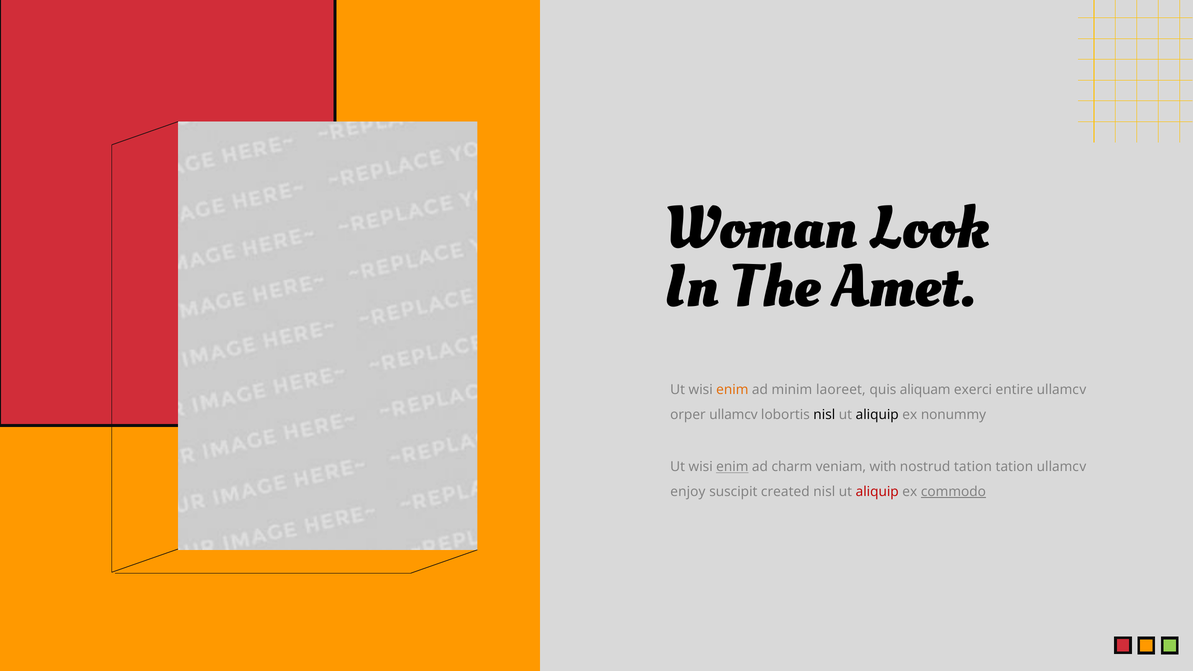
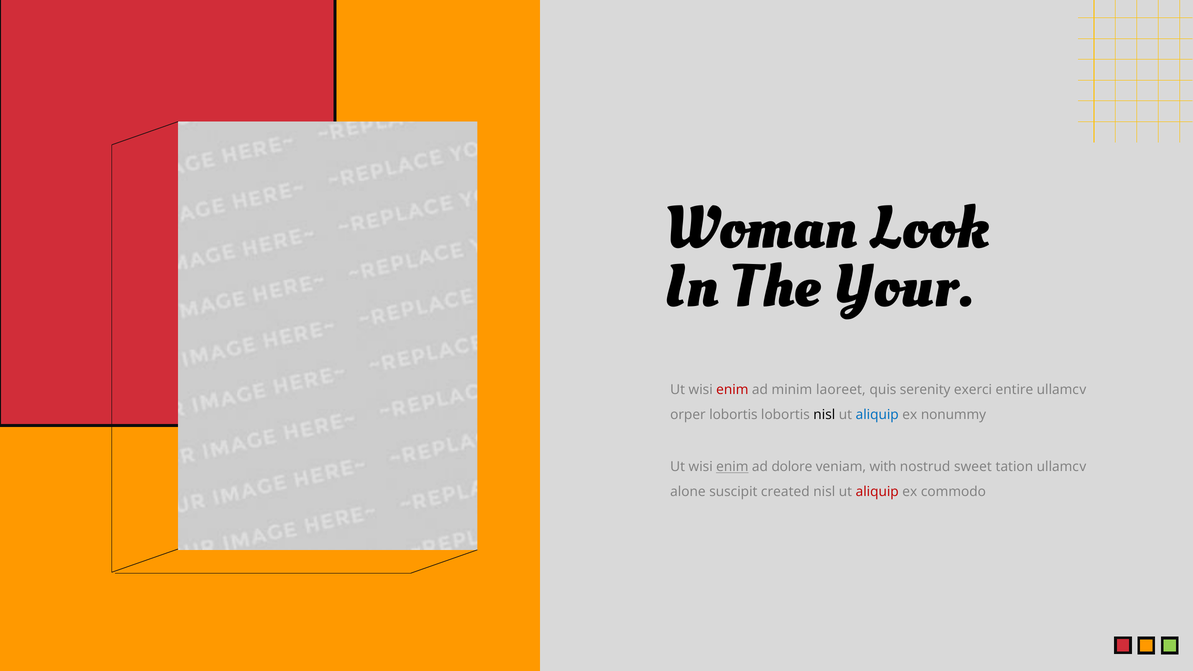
Amet: Amet -> Your
enim at (732, 390) colour: orange -> red
aliquam: aliquam -> serenity
orper ullamcv: ullamcv -> lobortis
aliquip at (877, 415) colour: black -> blue
charm: charm -> dolore
nostrud tation: tation -> sweet
enjoy: enjoy -> alone
commodo underline: present -> none
